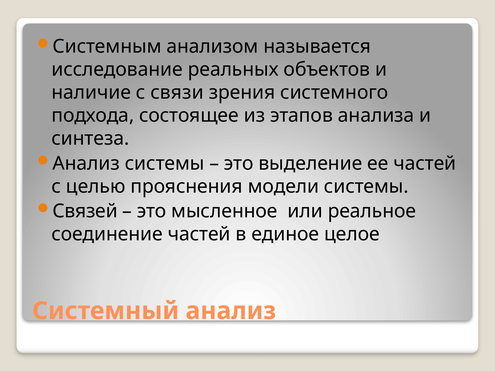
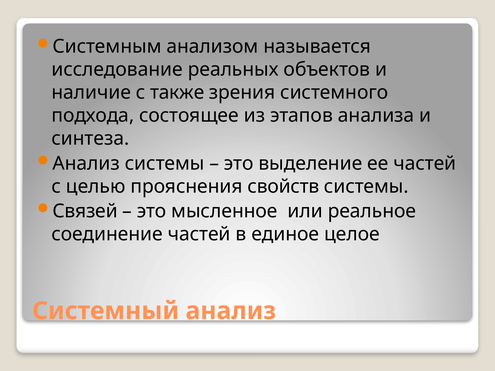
связи: связи -> также
модели: модели -> свойств
